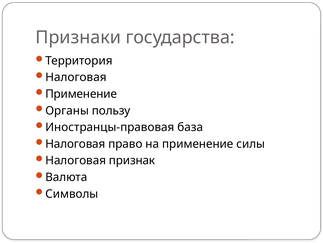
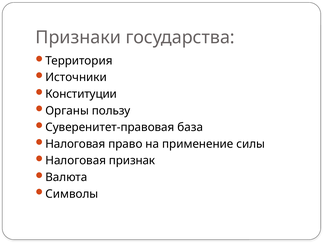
Налоговая at (76, 77): Налоговая -> Источники
Применение at (81, 94): Применение -> Конституции
Иностранцы-правовая: Иностранцы-правовая -> Суверенитет-правовая
